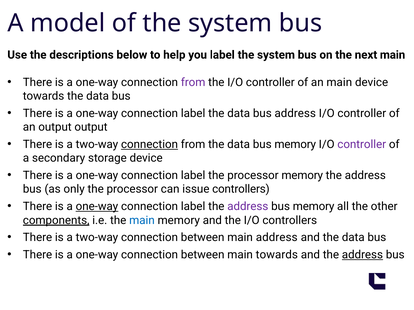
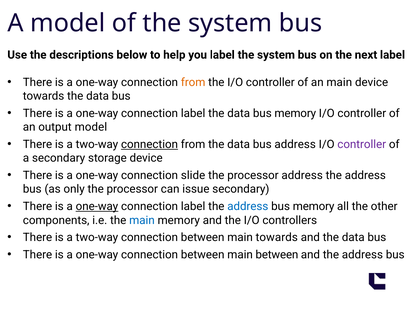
next main: main -> label
from at (193, 83) colour: purple -> orange
data bus address: address -> memory
output output: output -> model
data bus memory: memory -> address
label at (193, 176): label -> slide
processor memory: memory -> address
issue controllers: controllers -> secondary
address at (248, 207) colour: purple -> blue
components underline: present -> none
main address: address -> towards
main towards: towards -> between
address at (362, 255) underline: present -> none
